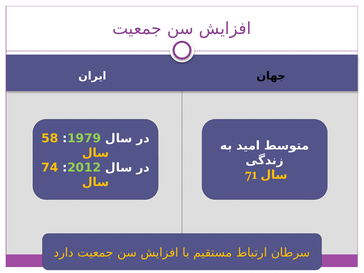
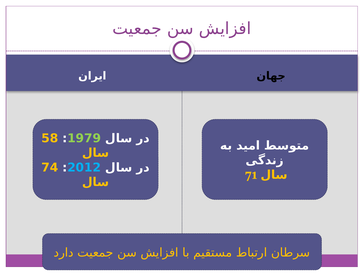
2012 colour: light green -> light blue
